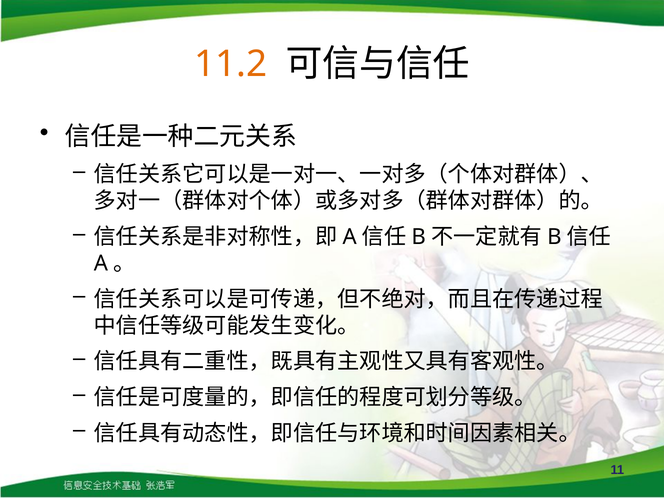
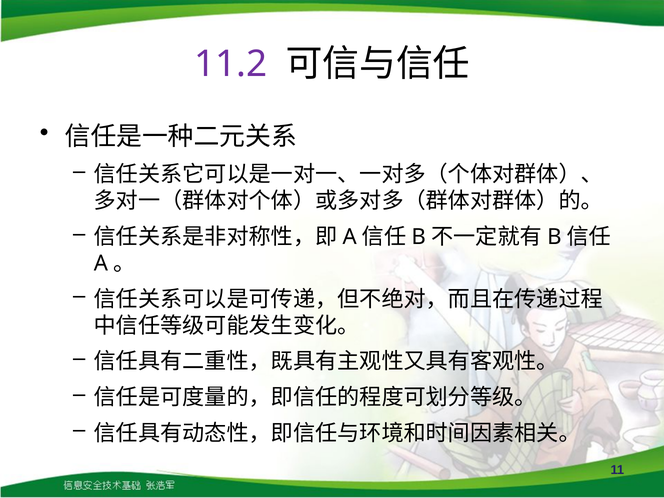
11.2 colour: orange -> purple
